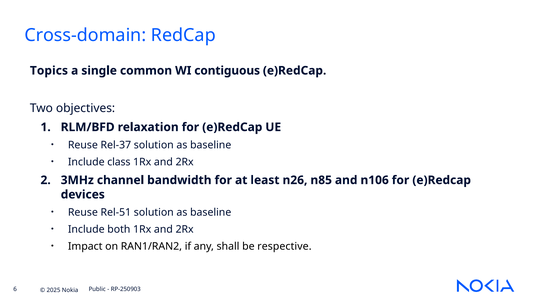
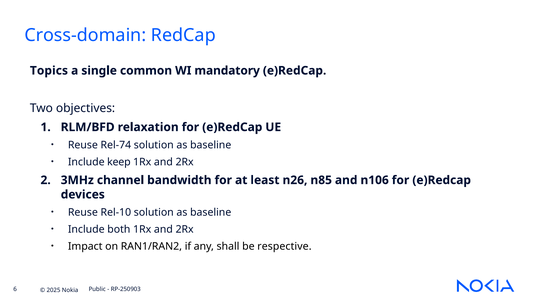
contiguous: contiguous -> mandatory
Rel-37: Rel-37 -> Rel-74
class: class -> keep
Rel-51: Rel-51 -> Rel-10
